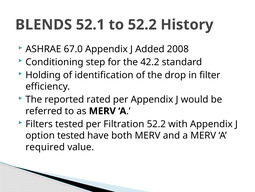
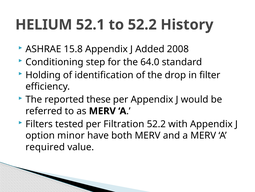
BLENDS: BLENDS -> HELIUM
67.0: 67.0 -> 15.8
42.2: 42.2 -> 64.0
rated: rated -> these
option tested: tested -> minor
